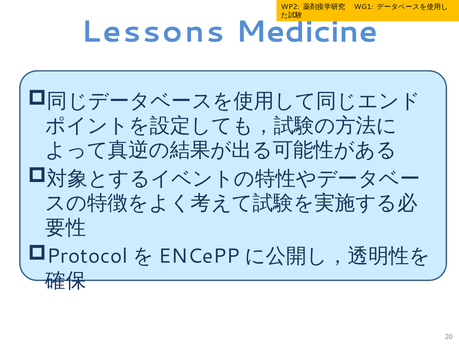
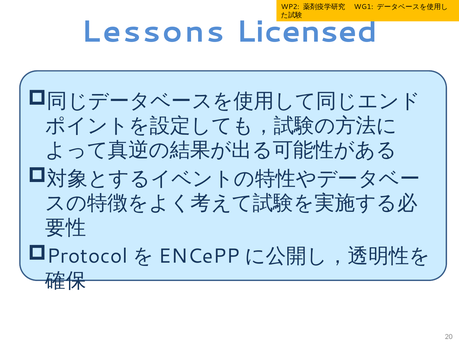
Medicine: Medicine -> Licensed
